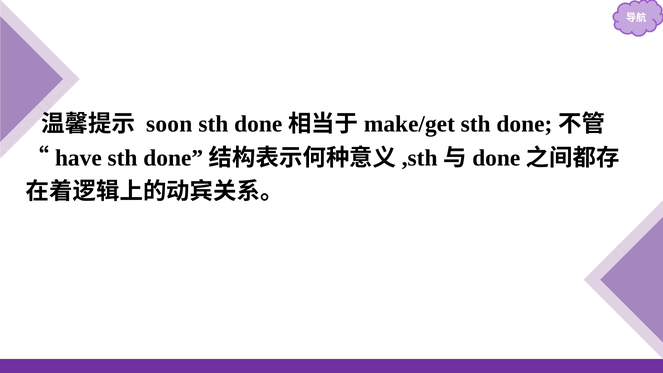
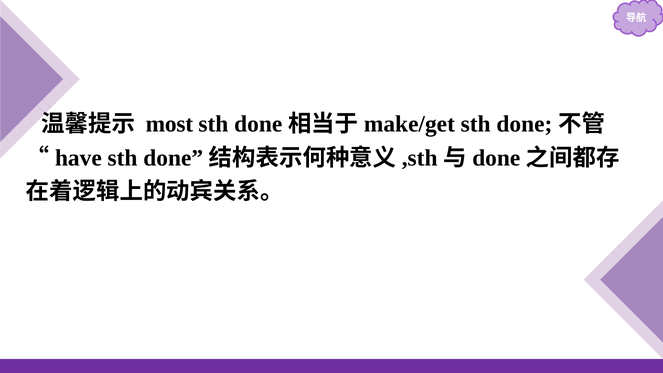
soon: soon -> most
